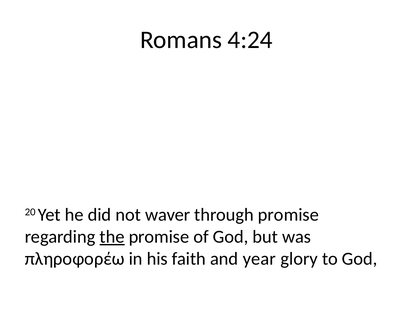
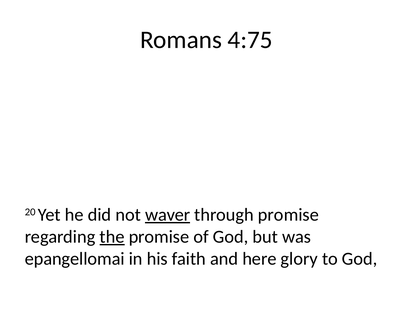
4:24: 4:24 -> 4:75
waver underline: none -> present
πληροφορέω: πληροφορέω -> epangellomai
year: year -> here
